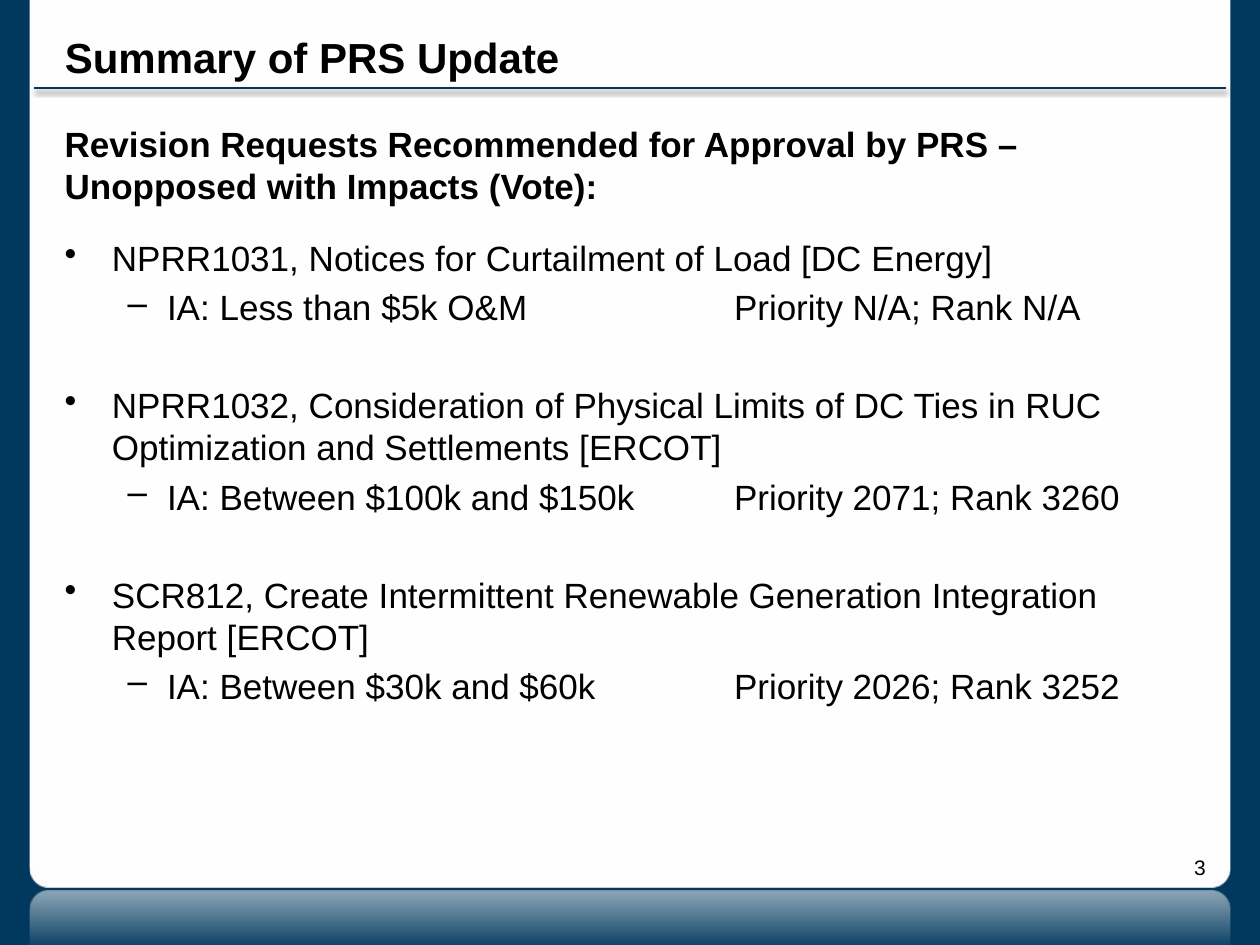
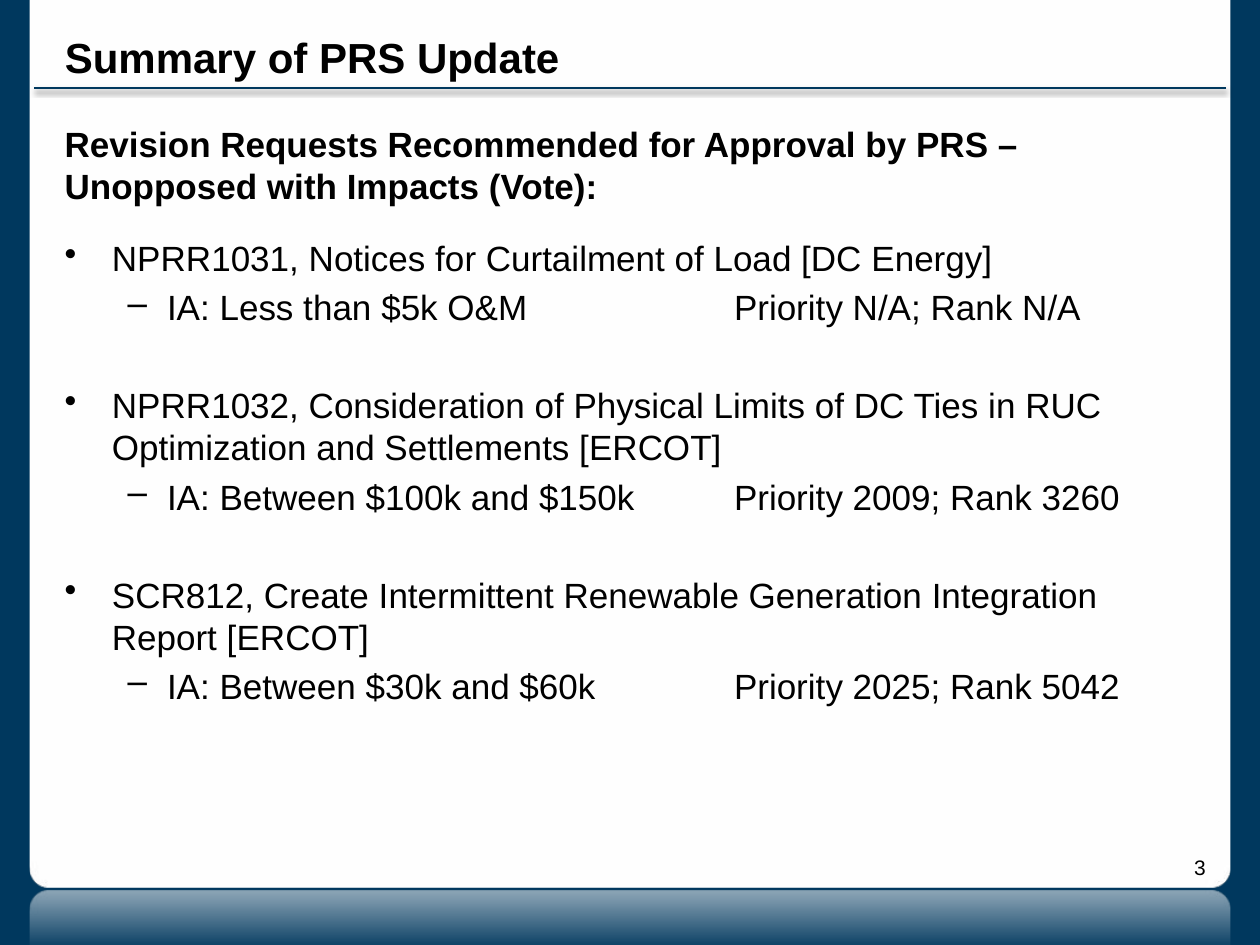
2071: 2071 -> 2009
2026: 2026 -> 2025
3252: 3252 -> 5042
